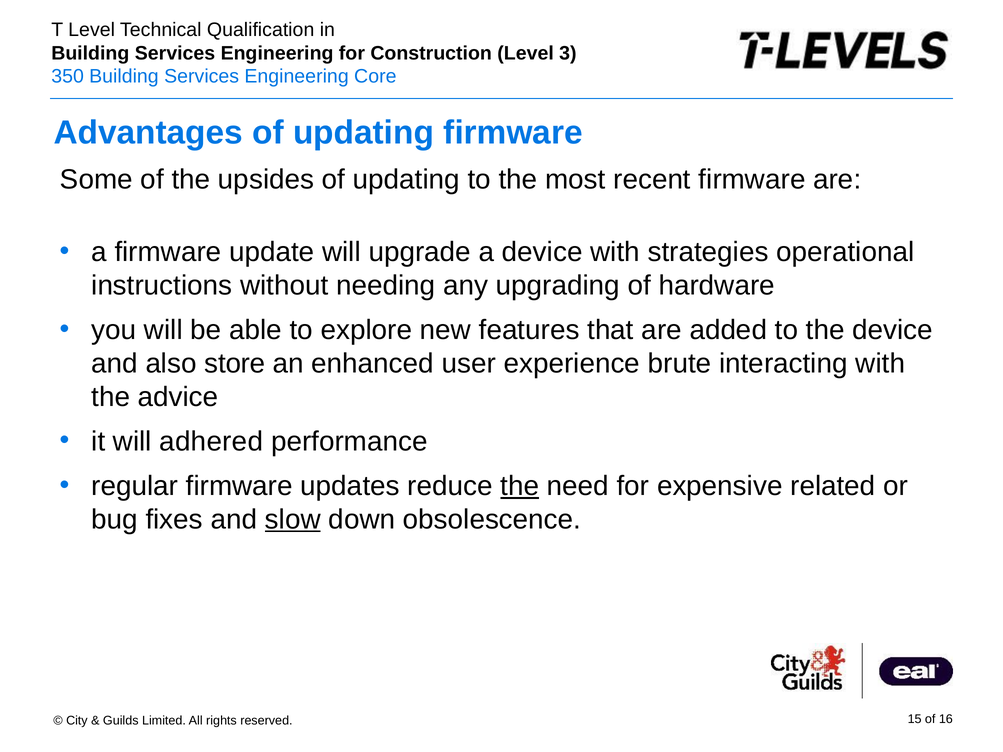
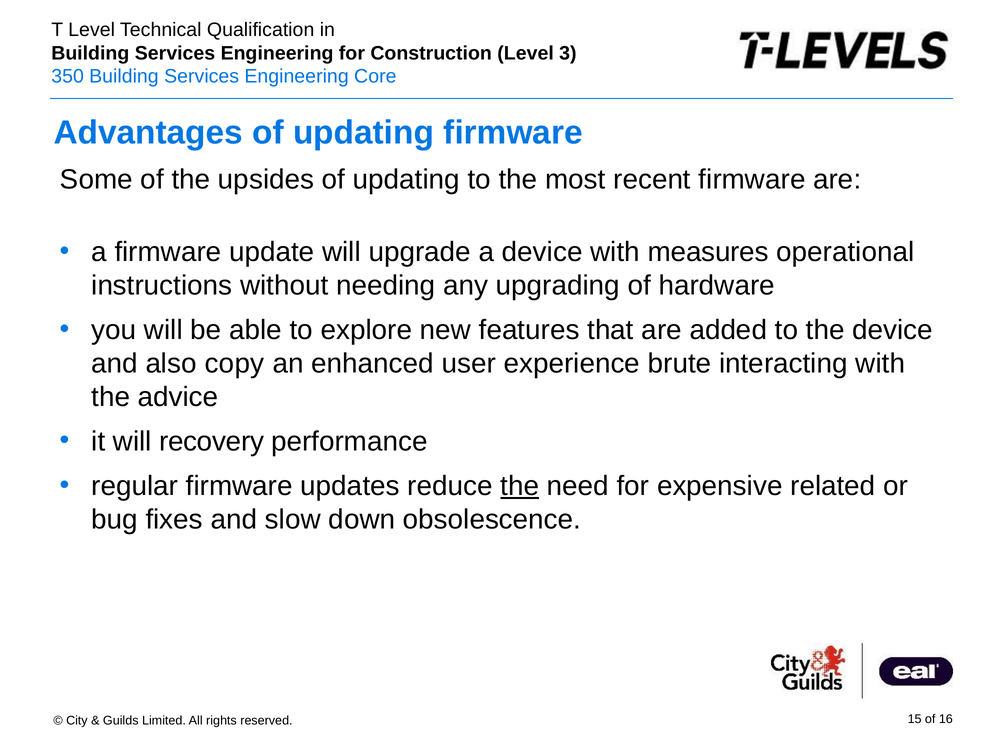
strategies: strategies -> measures
store: store -> copy
adhered: adhered -> recovery
slow underline: present -> none
